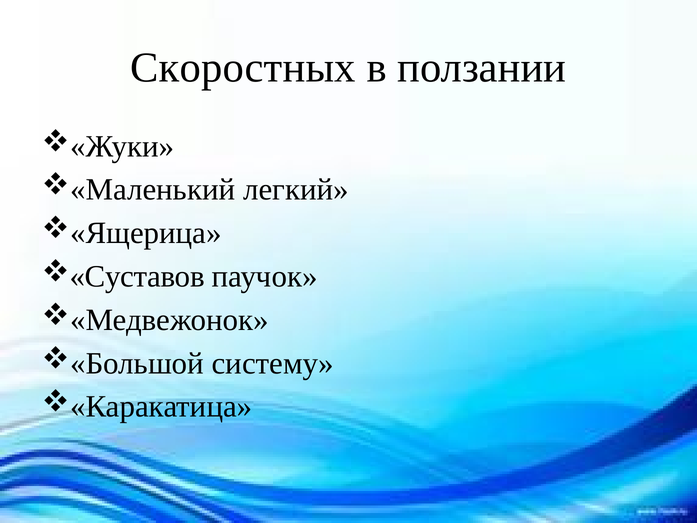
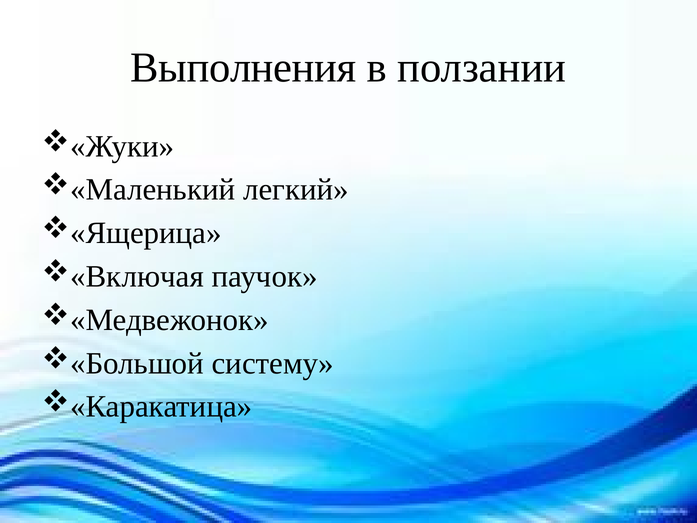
Скоростных: Скоростных -> Выполнения
Суставов: Суставов -> Включая
